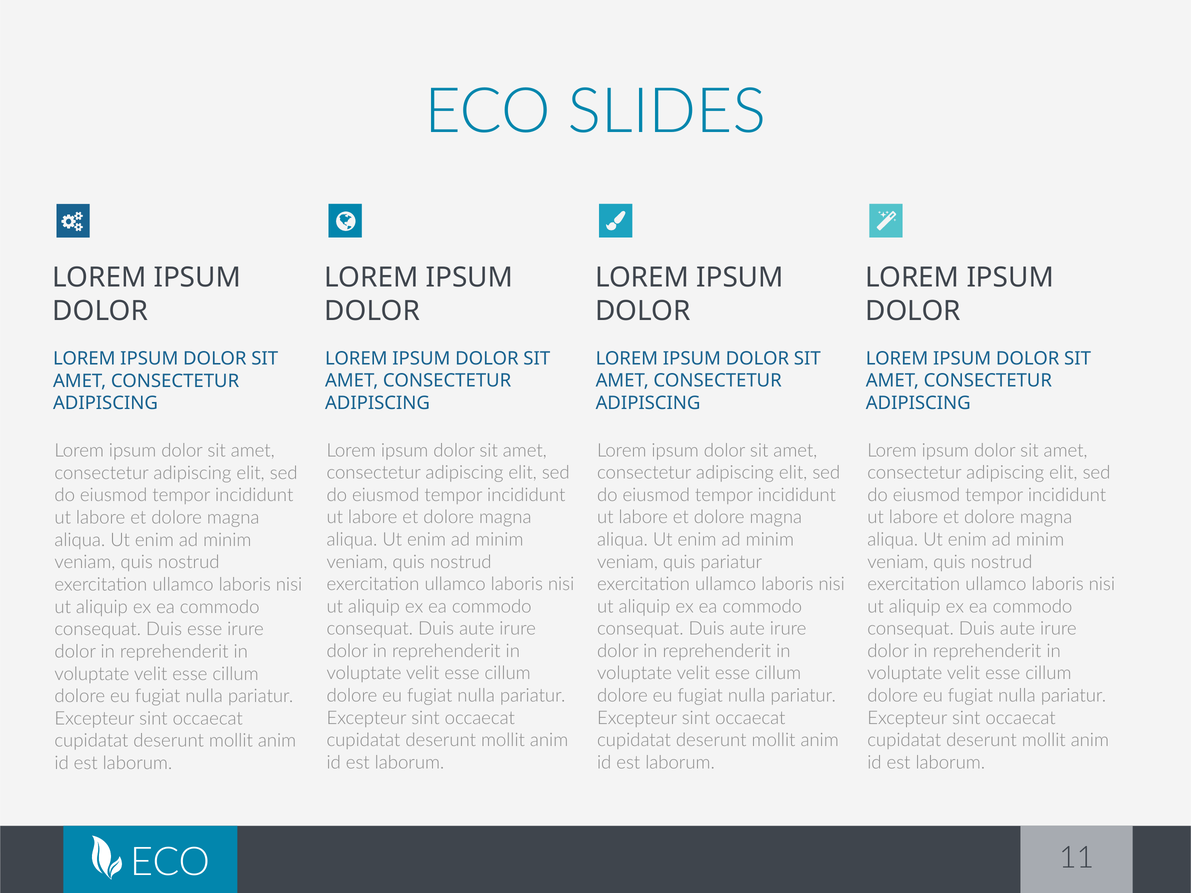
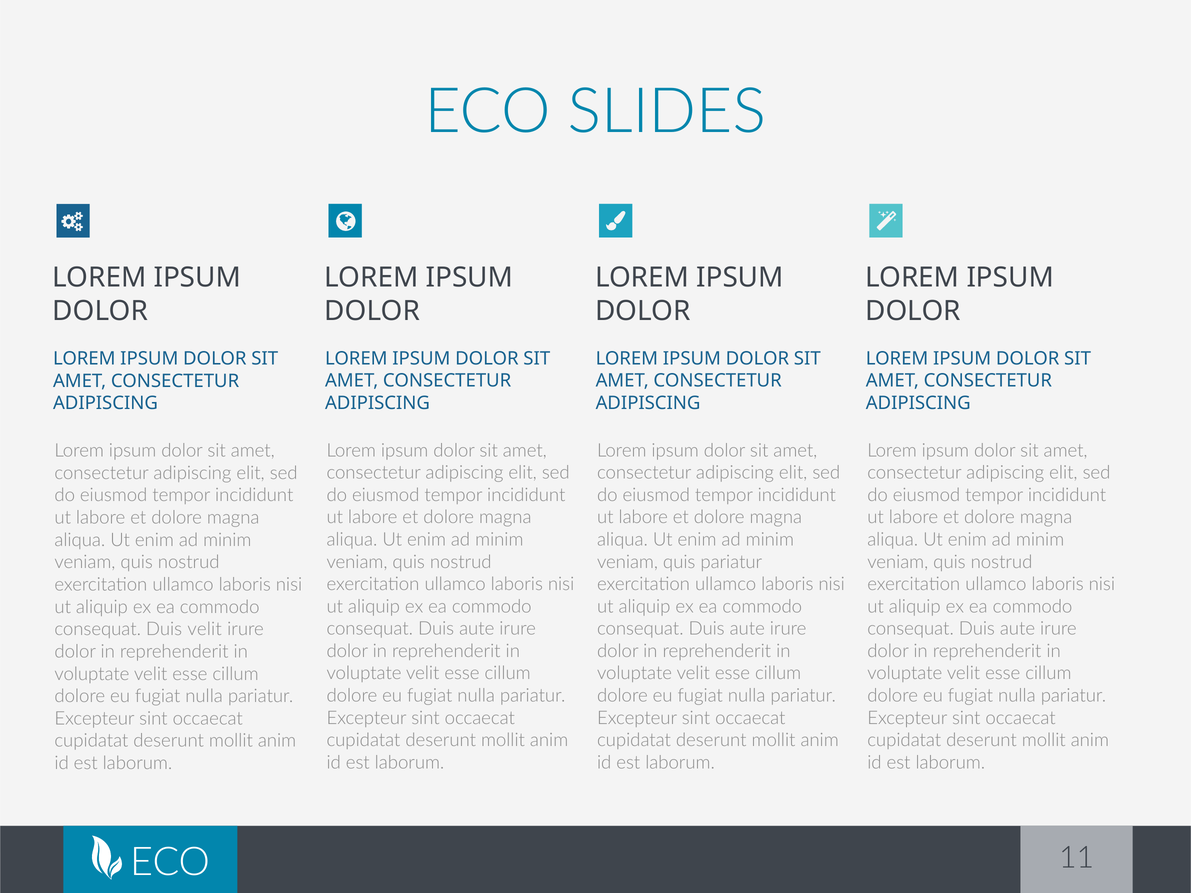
Duis esse: esse -> velit
